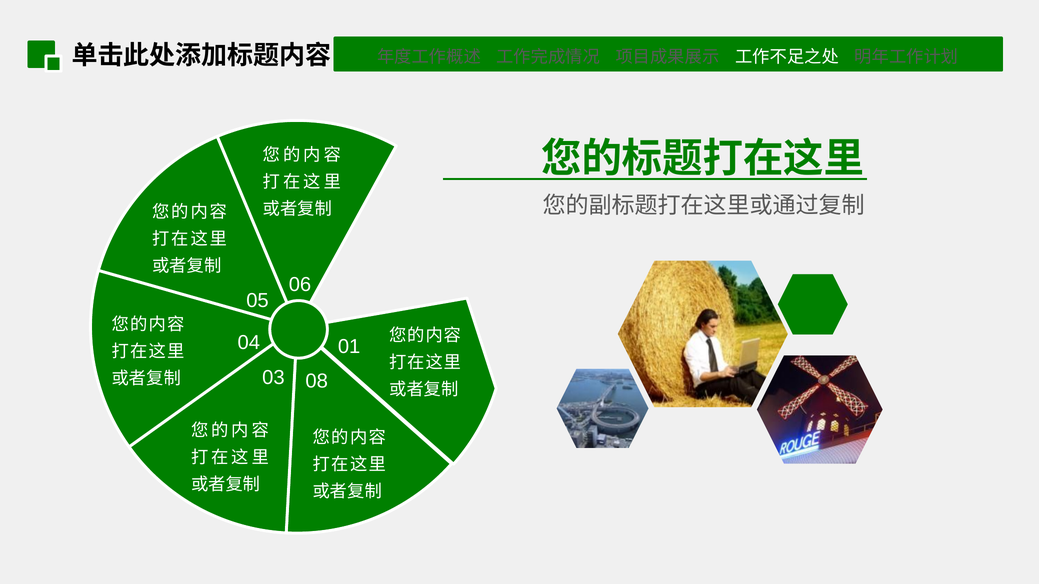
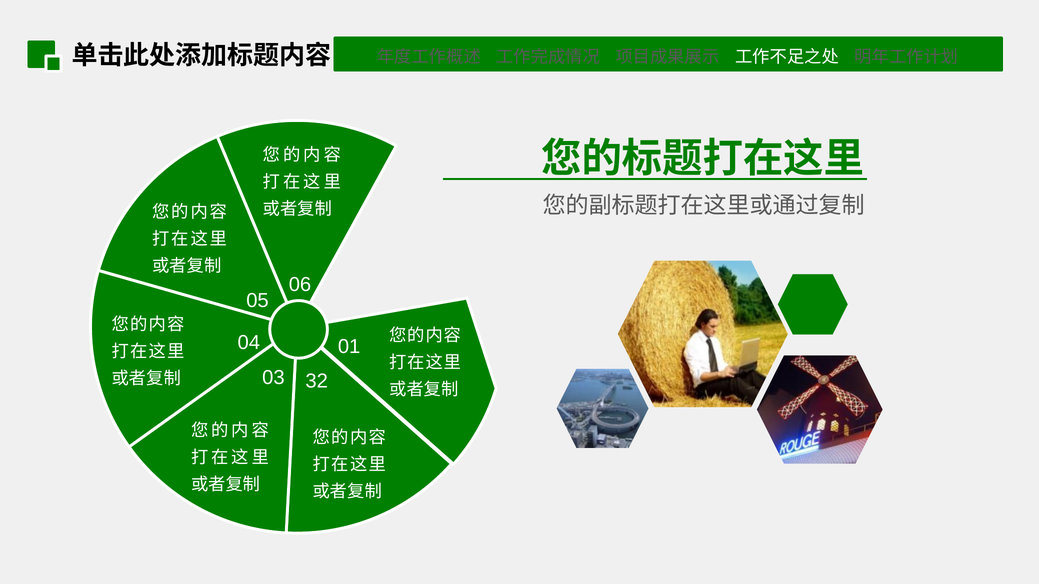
08: 08 -> 32
